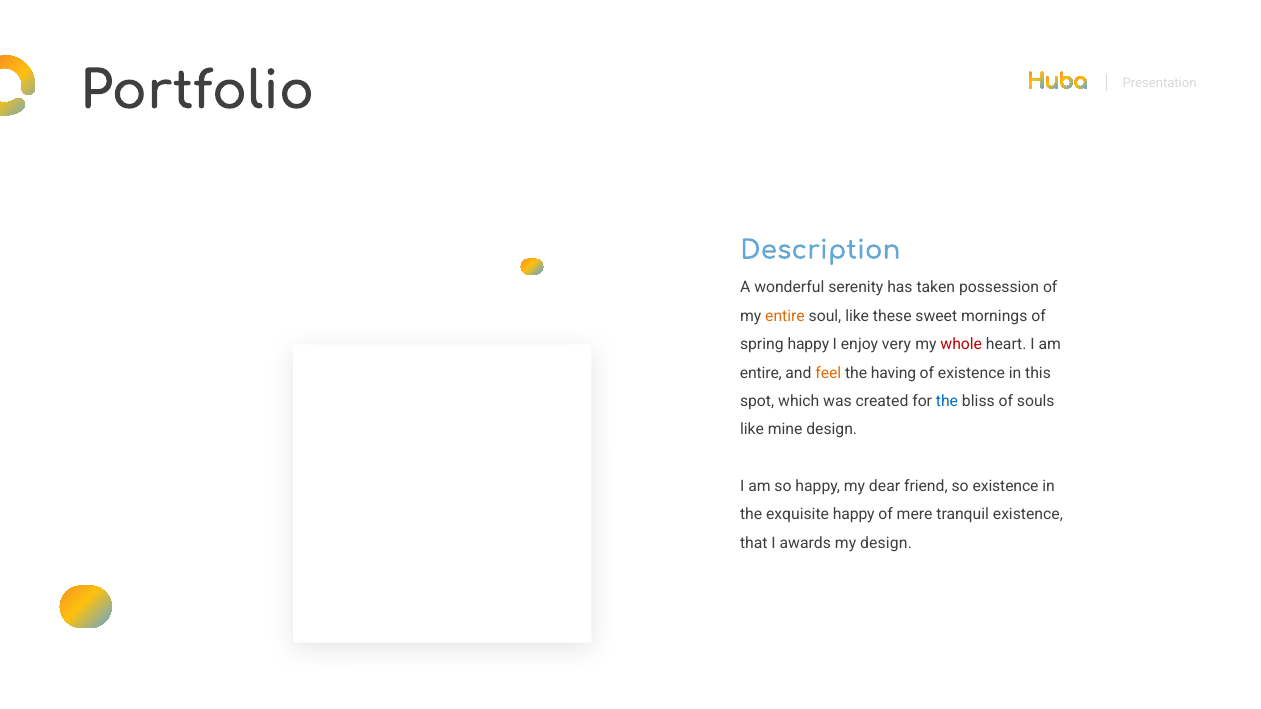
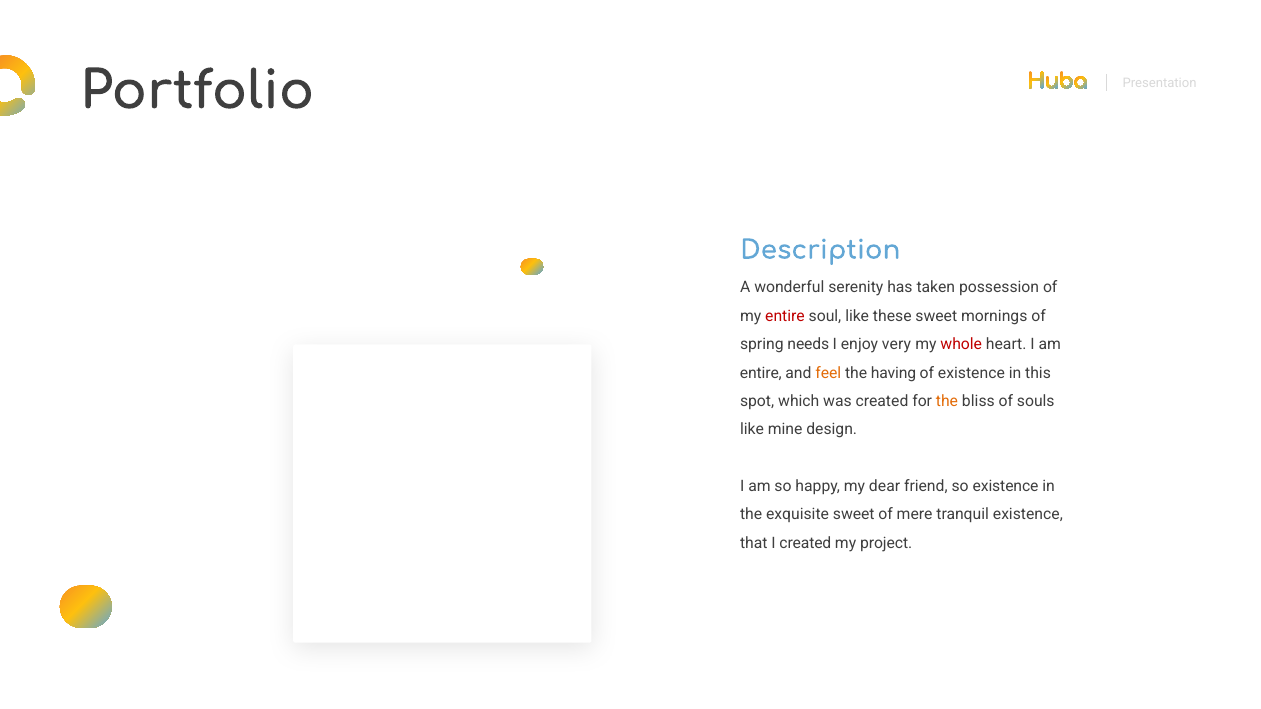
entire at (785, 316) colour: orange -> red
spring happy: happy -> needs
the at (947, 401) colour: blue -> orange
exquisite happy: happy -> sweet
I awards: awards -> created
my design: design -> project
